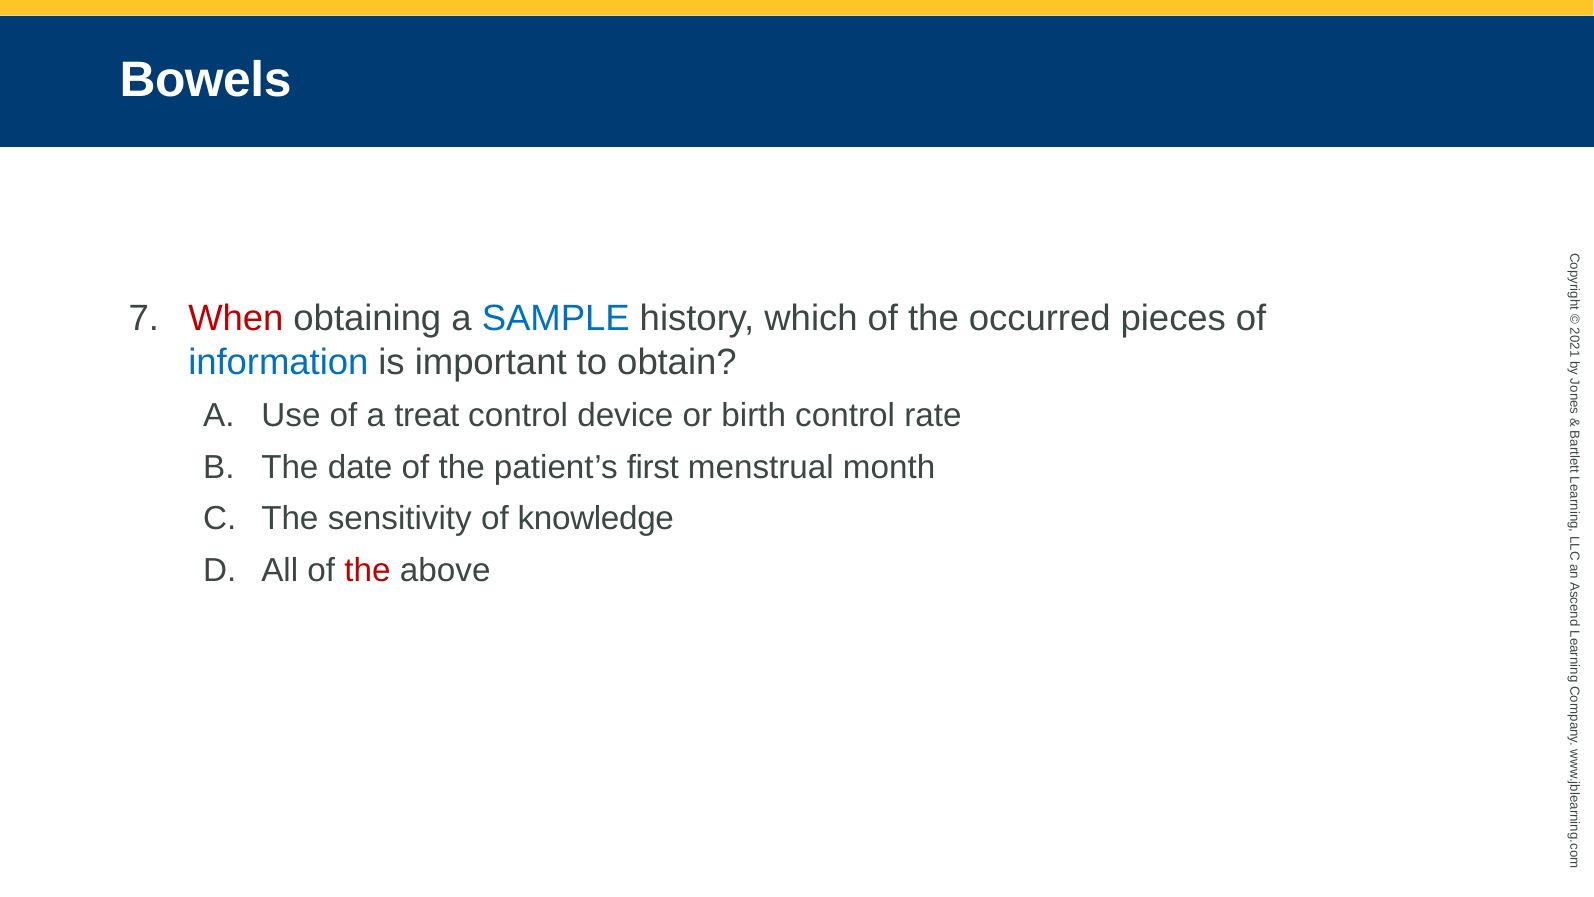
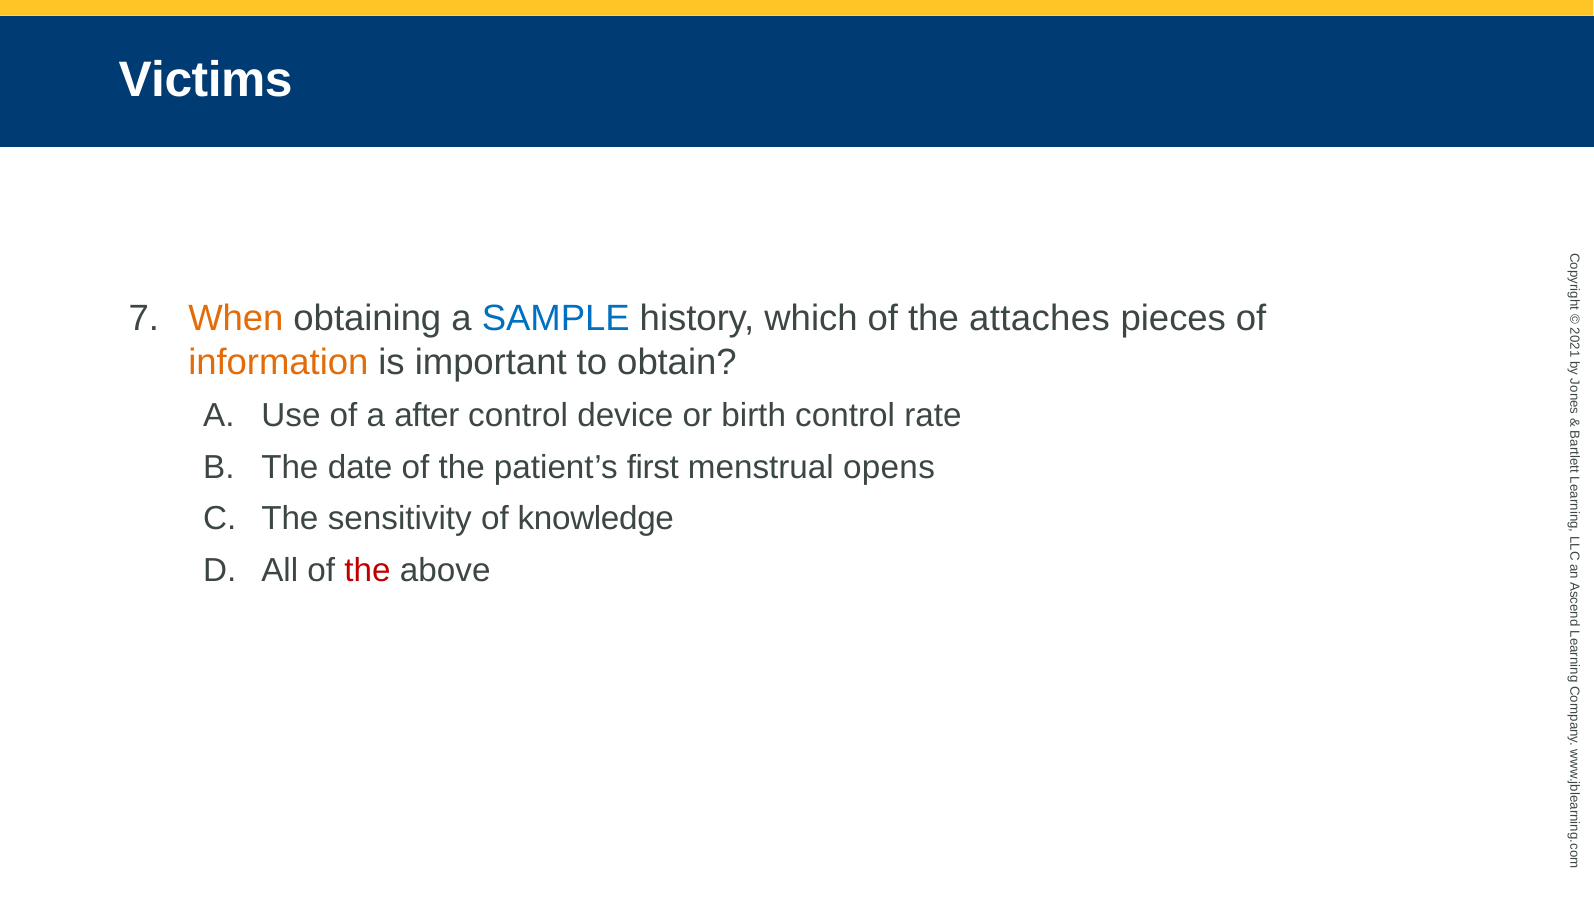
Bowels: Bowels -> Victims
When colour: red -> orange
occurred: occurred -> attaches
information colour: blue -> orange
treat: treat -> after
month: month -> opens
